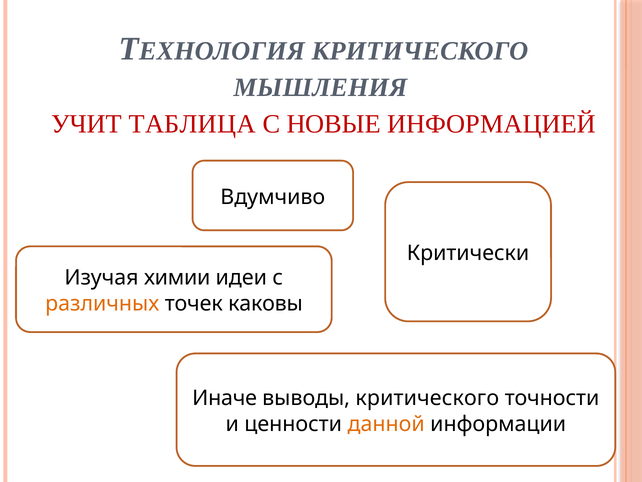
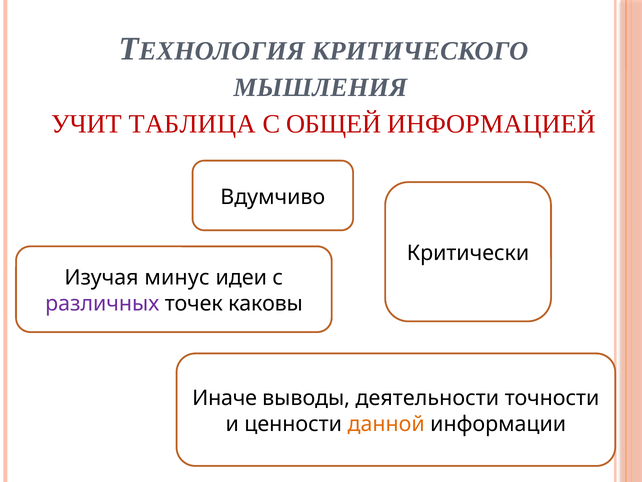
НОВЫЕ: НОВЫЕ -> ОБЩЕЙ
химии: химии -> минус
различных colour: orange -> purple
выводы критического: критического -> деятельности
